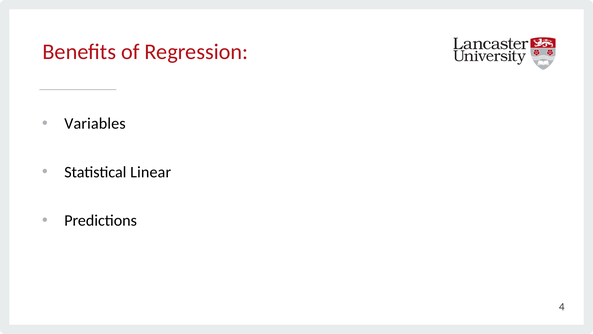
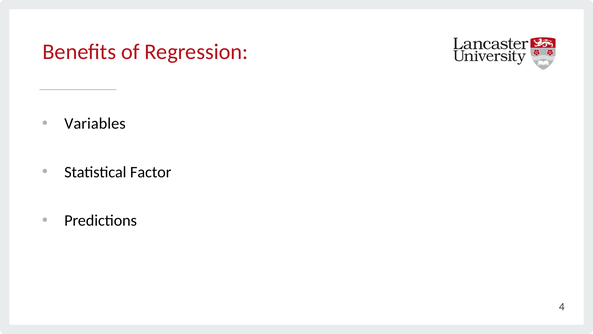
Linear: Linear -> Factor
